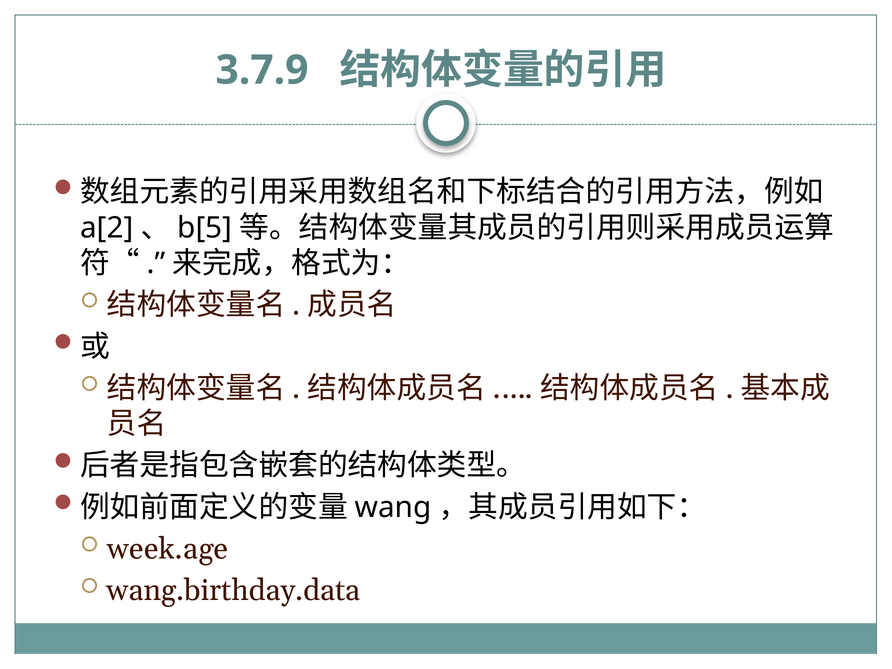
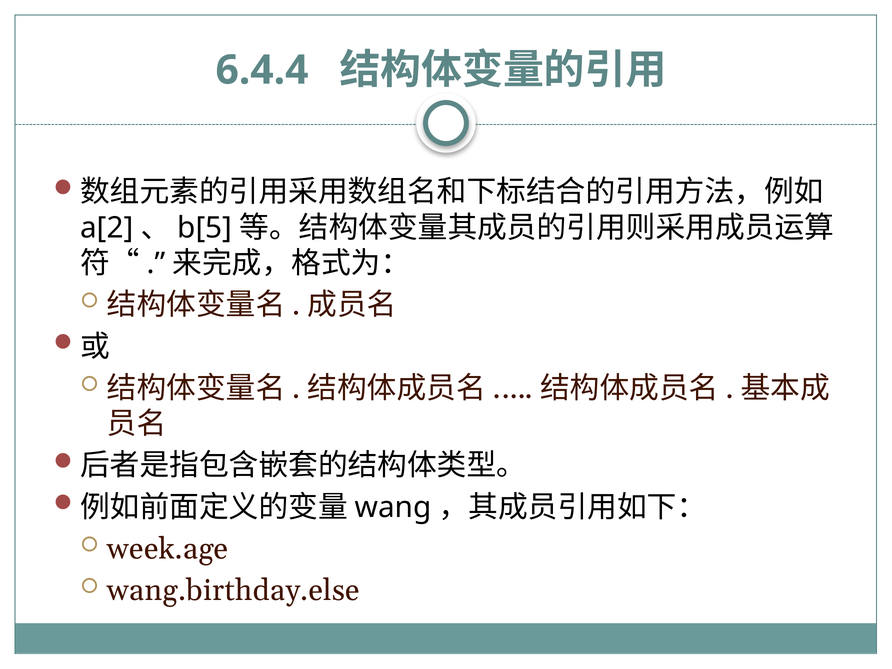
3.7.9: 3.7.9 -> 6.4.4
wang.birthday.data: wang.birthday.data -> wang.birthday.else
